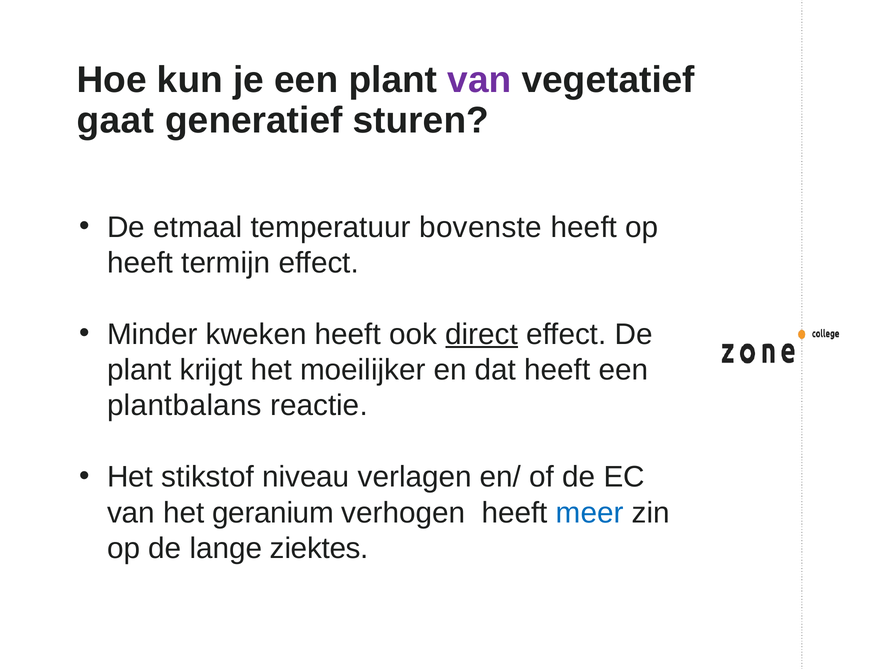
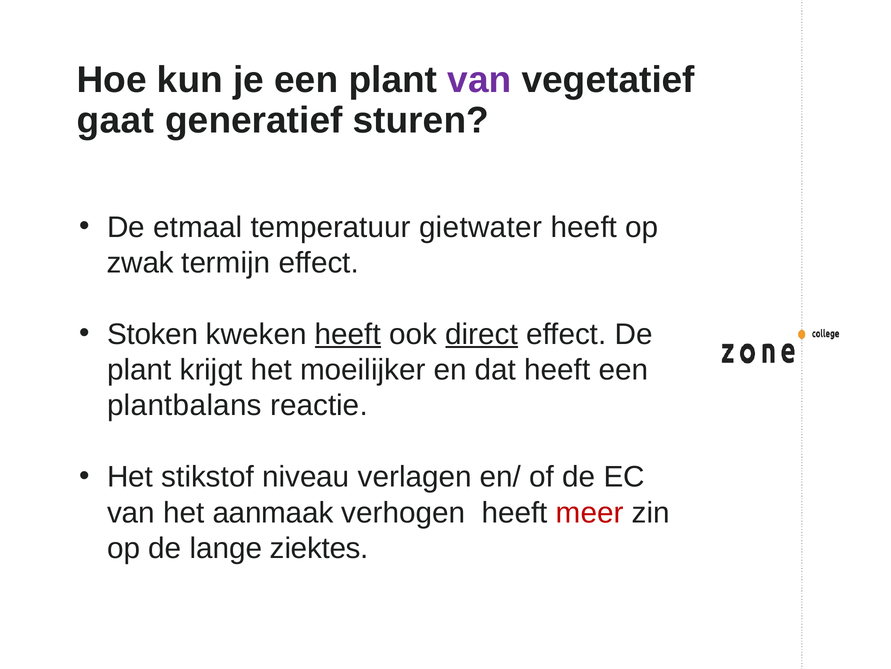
bovenste: bovenste -> gietwater
heeft at (140, 263): heeft -> zwak
Minder: Minder -> Stoken
heeft at (348, 334) underline: none -> present
geranium: geranium -> aanmaak
meer colour: blue -> red
